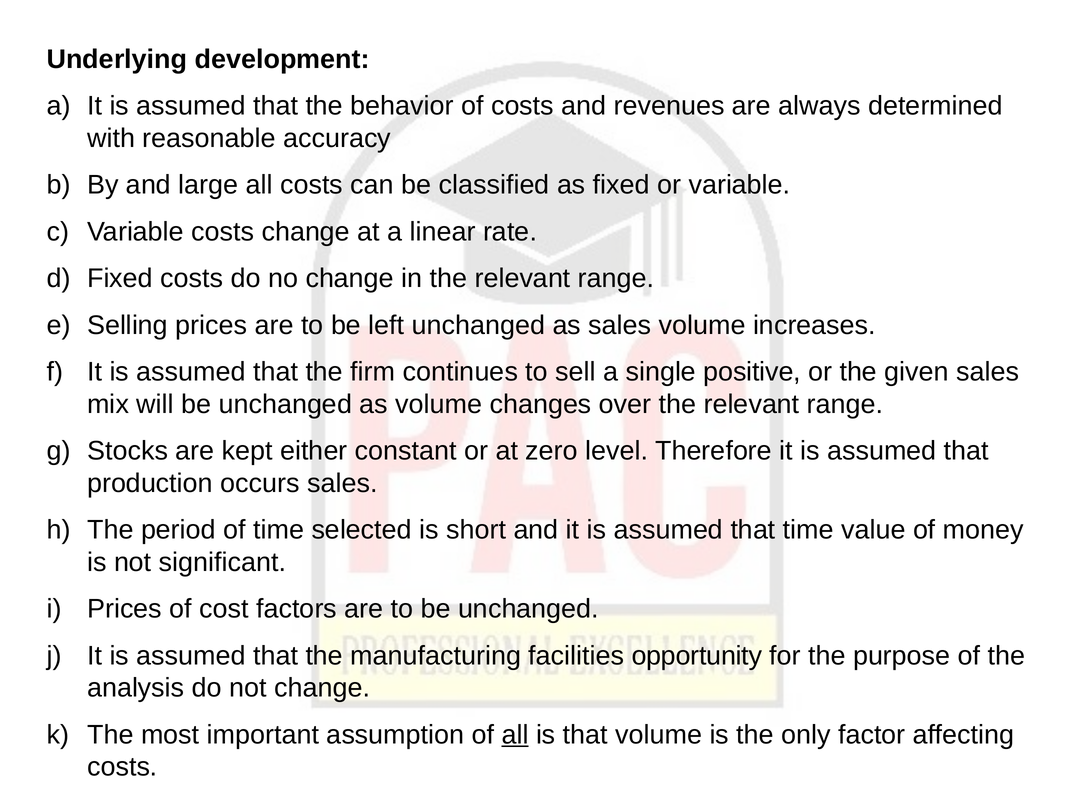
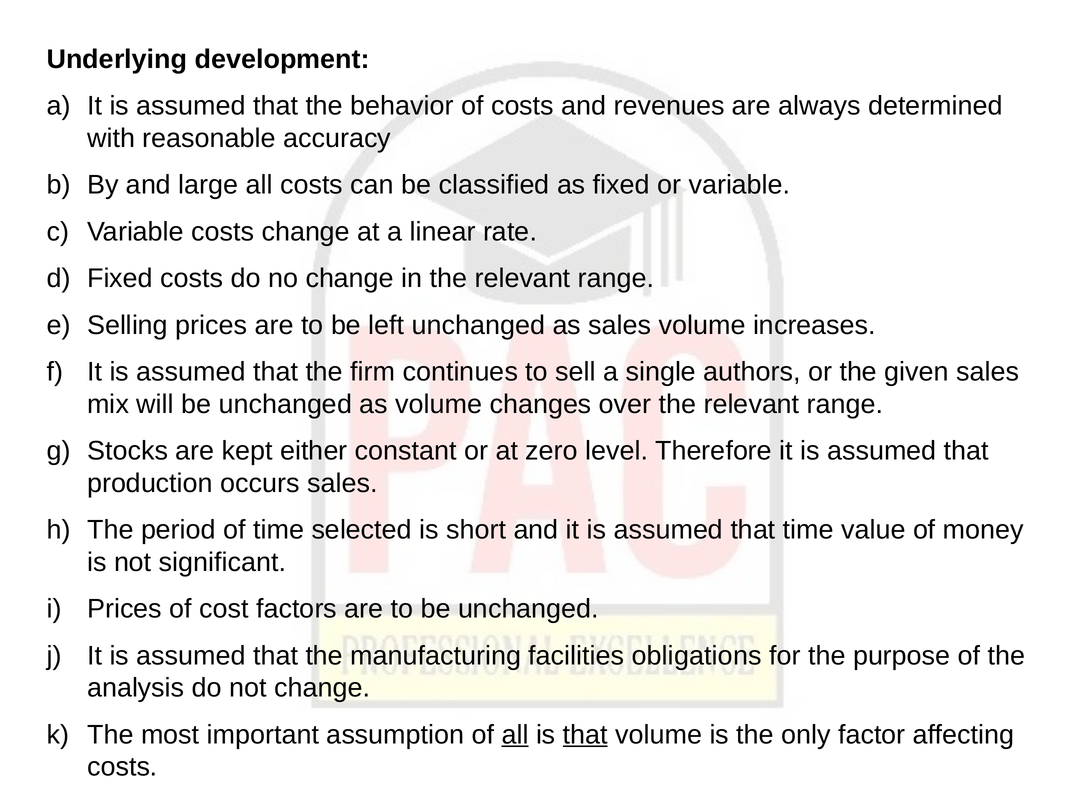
positive: positive -> authors
opportunity: opportunity -> obligations
that at (585, 735) underline: none -> present
